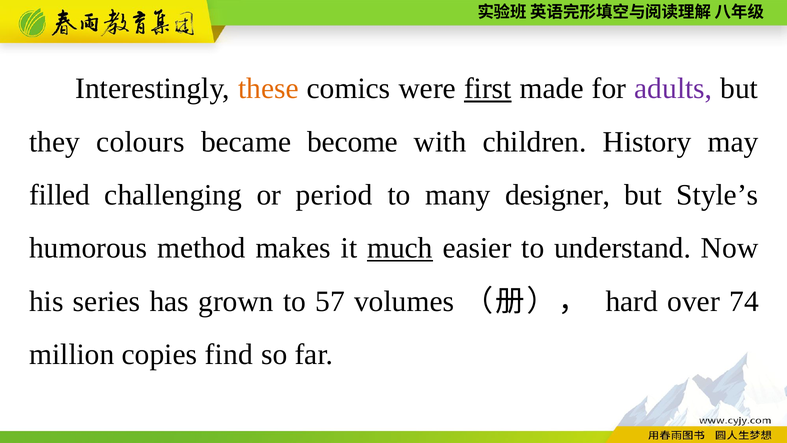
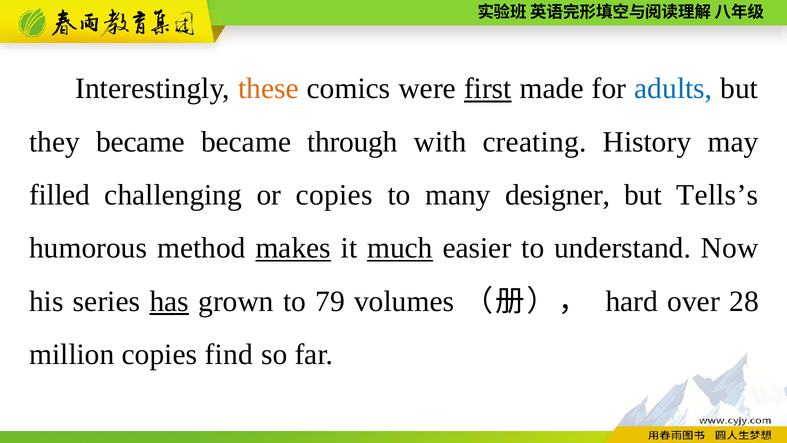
adults colour: purple -> blue
they colours: colours -> became
become: become -> through
children: children -> creating
or period: period -> copies
Style’s: Style’s -> Tells’s
makes underline: none -> present
has underline: none -> present
57: 57 -> 79
74: 74 -> 28
